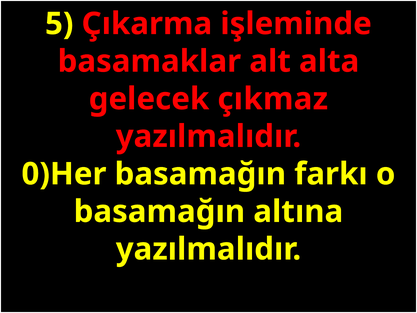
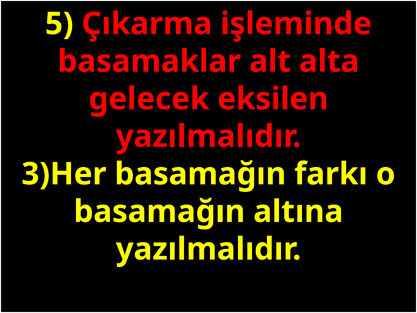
çıkmaz: çıkmaz -> eksilen
0)Her: 0)Her -> 3)Her
